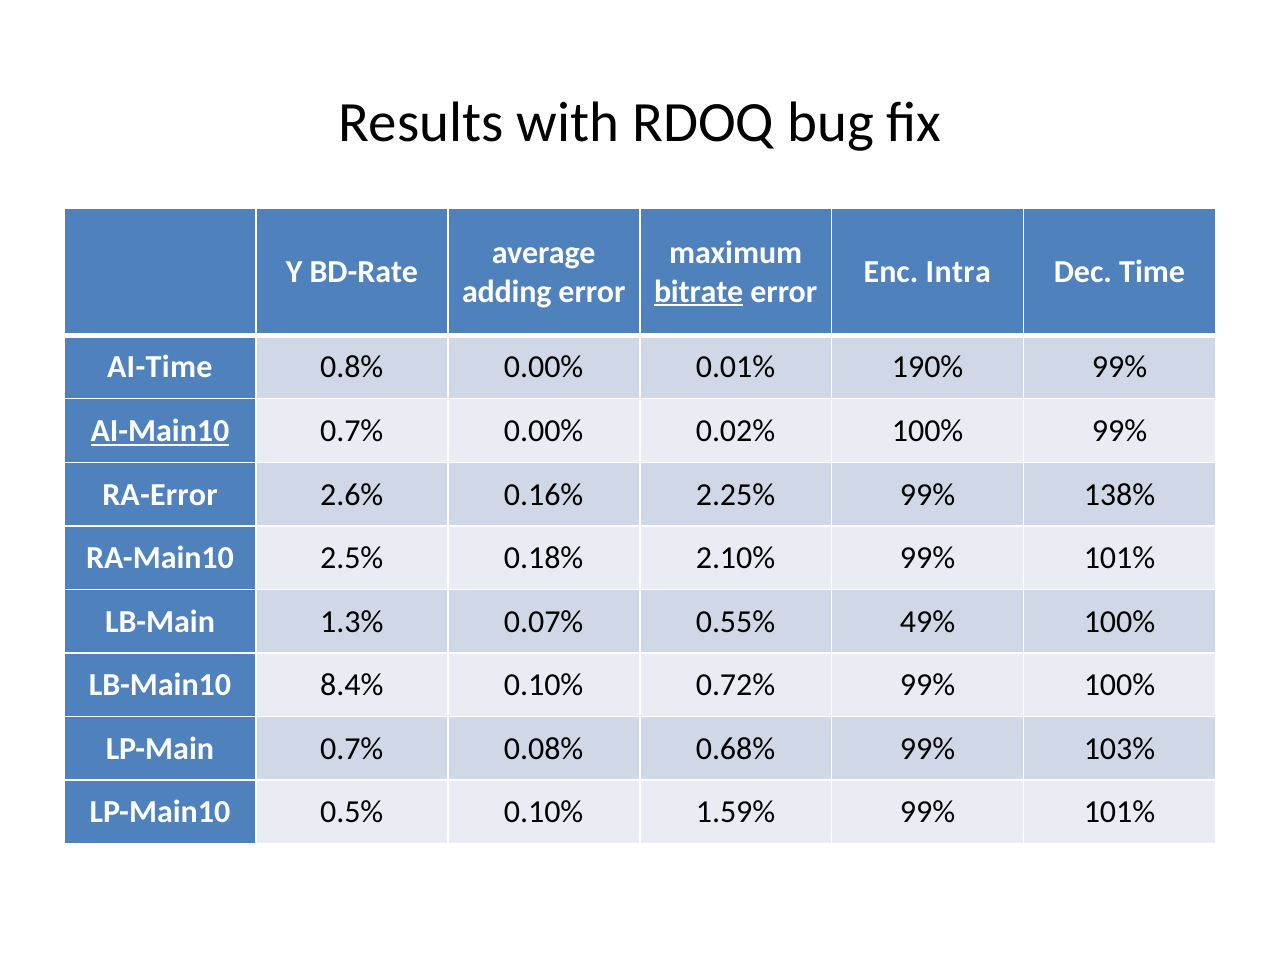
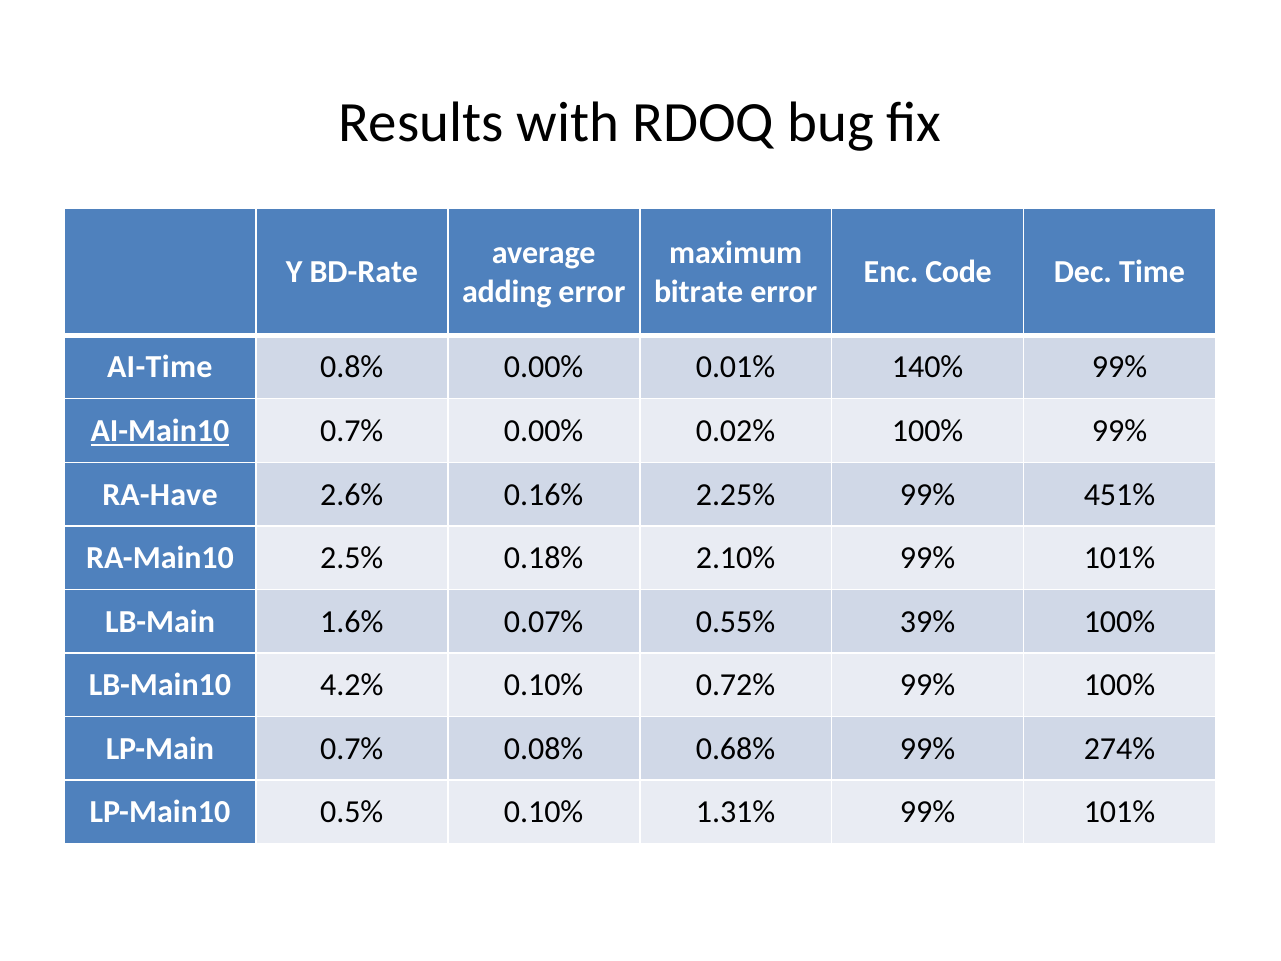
Intra: Intra -> Code
bitrate underline: present -> none
190%: 190% -> 140%
RA-Error: RA-Error -> RA-Have
138%: 138% -> 451%
1.3%: 1.3% -> 1.6%
49%: 49% -> 39%
8.4%: 8.4% -> 4.2%
103%: 103% -> 274%
1.59%: 1.59% -> 1.31%
